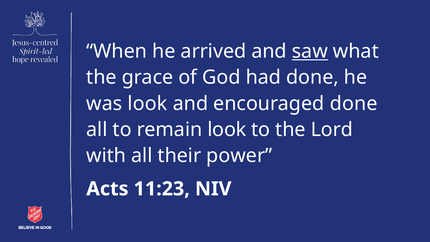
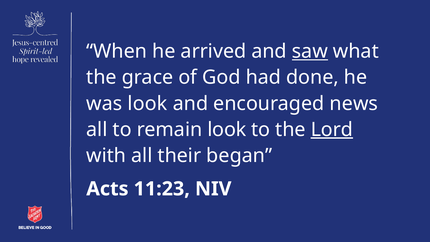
encouraged done: done -> news
Lord underline: none -> present
power: power -> began
